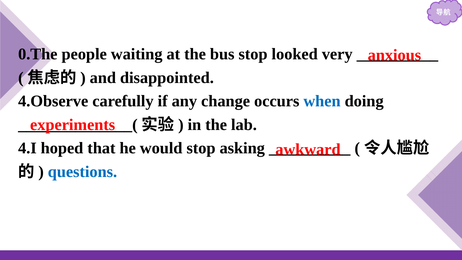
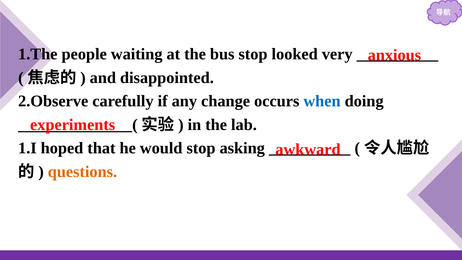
0.The: 0.The -> 1.The
4.Observe: 4.Observe -> 2.Observe
4.I: 4.I -> 1.I
questions colour: blue -> orange
